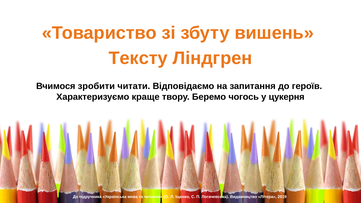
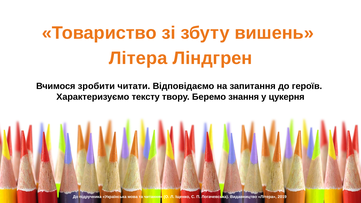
Тексту at (138, 58): Тексту -> Літера
краще: краще -> тексту
чогось: чогось -> знання
